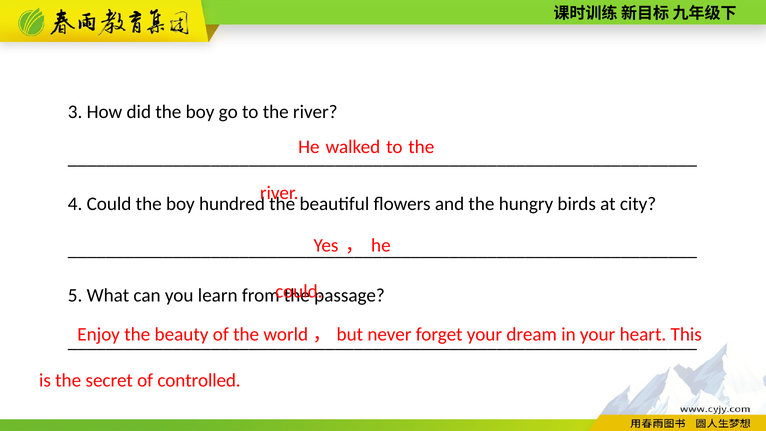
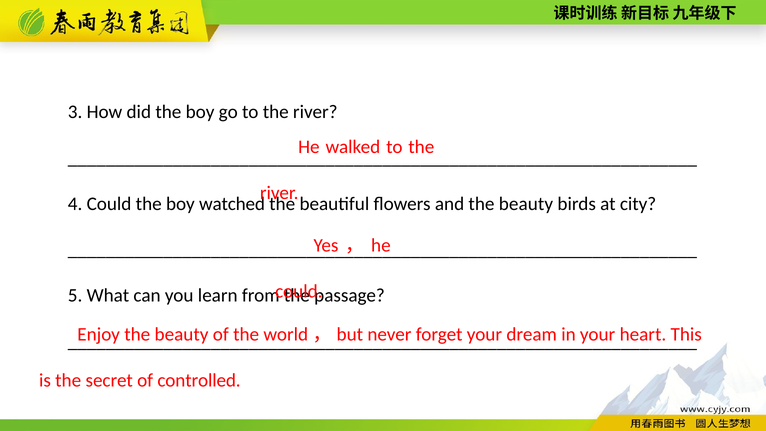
hundred: hundred -> watched
and the hungry: hungry -> beauty
